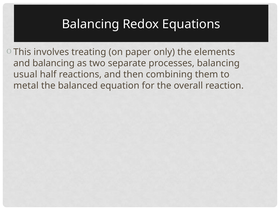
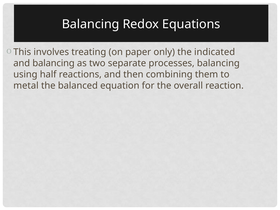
elements: elements -> indicated
usual: usual -> using
